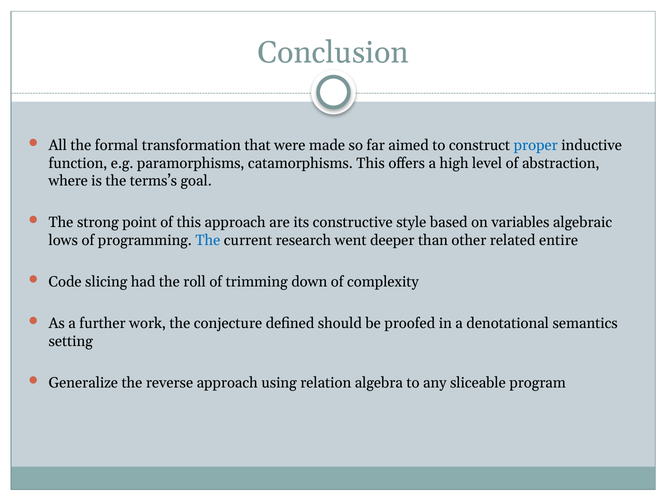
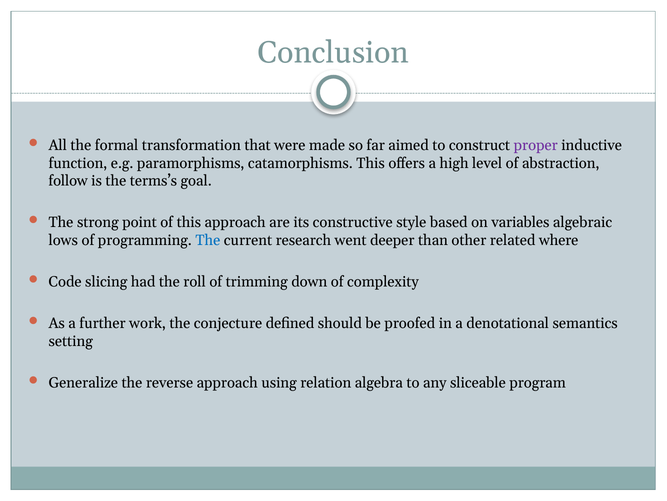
proper colour: blue -> purple
where: where -> follow
entire: entire -> where
